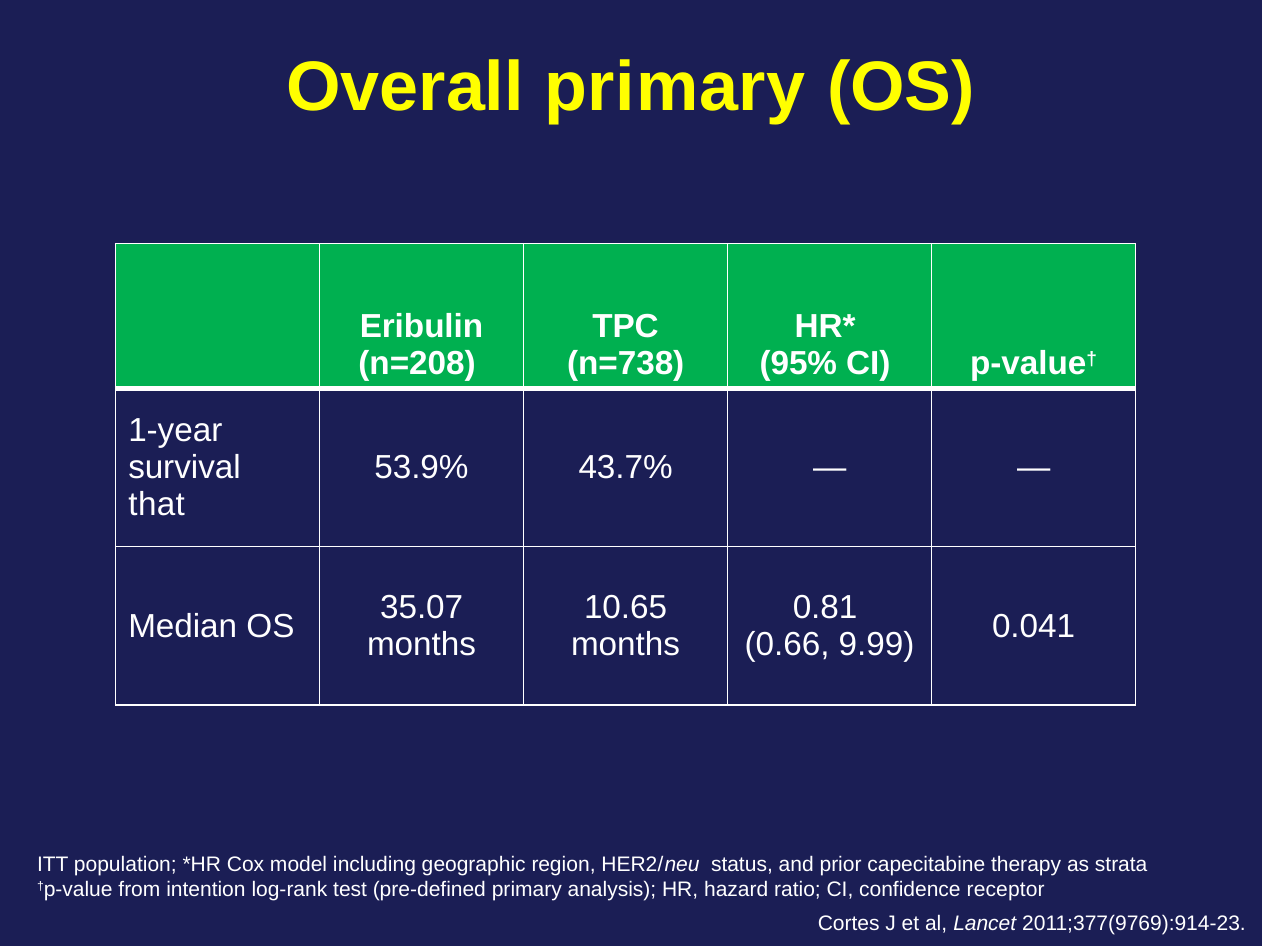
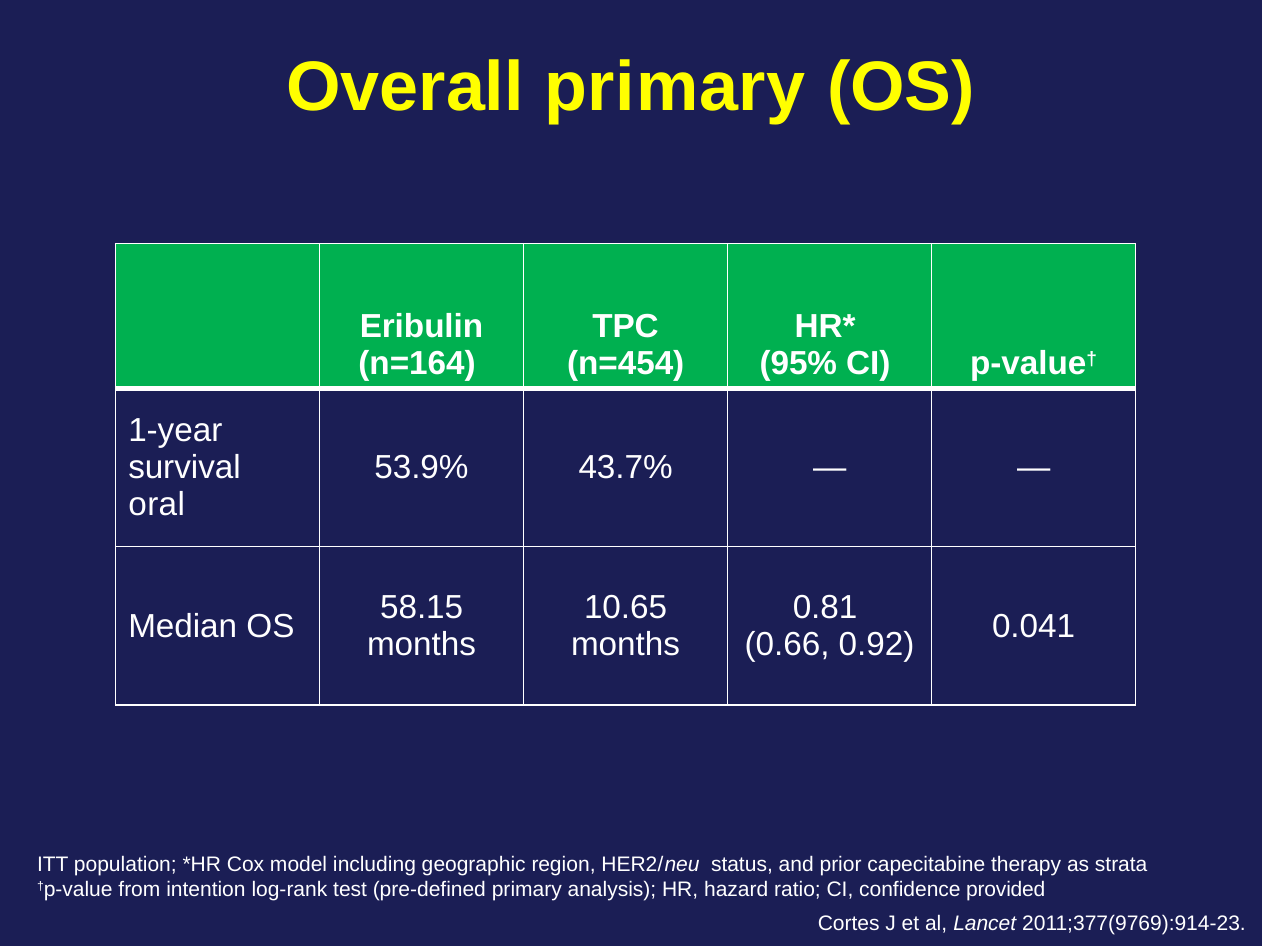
n=208: n=208 -> n=164
n=738: n=738 -> n=454
that: that -> oral
35.07: 35.07 -> 58.15
9.99: 9.99 -> 0.92
receptor: receptor -> provided
